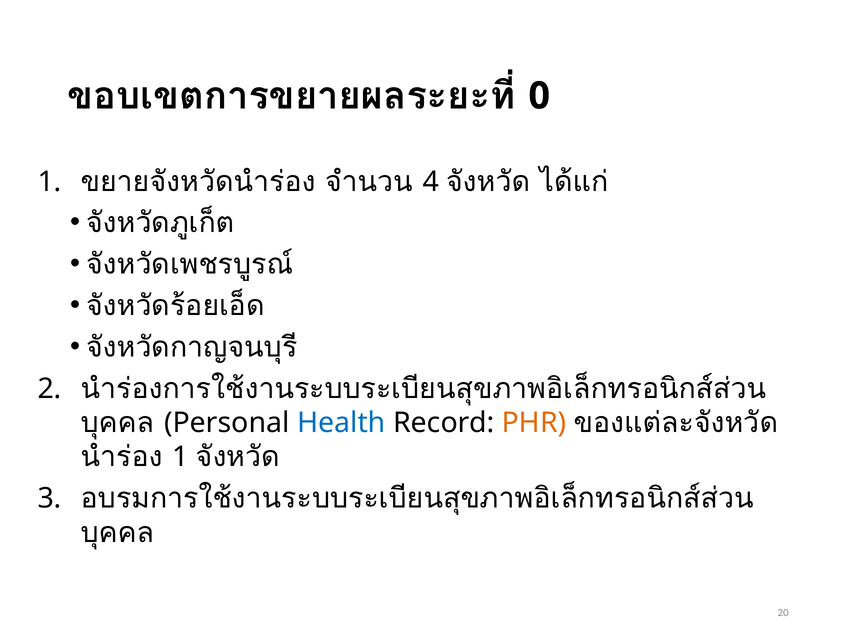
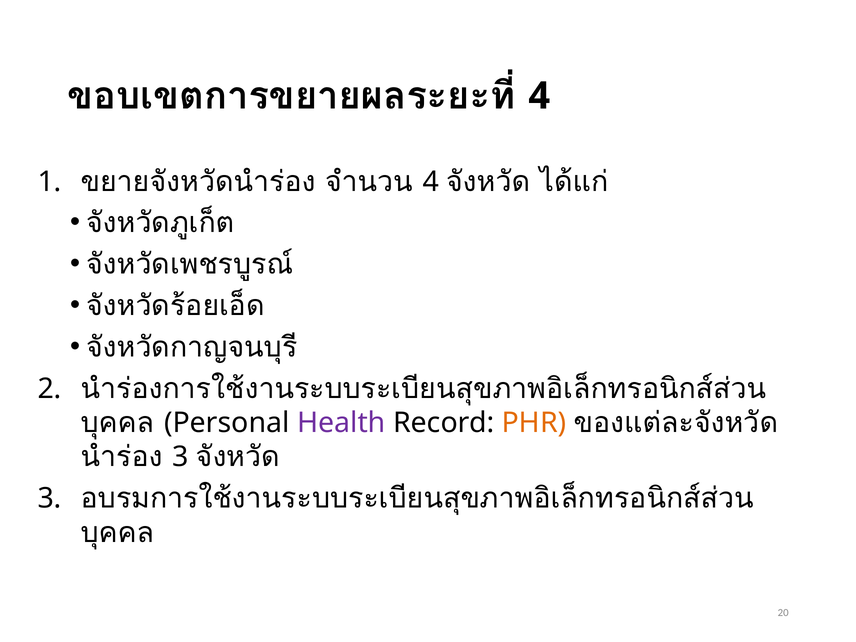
0 at (539, 96): 0 -> 4
Health colour: blue -> purple
1 at (180, 457): 1 -> 3
